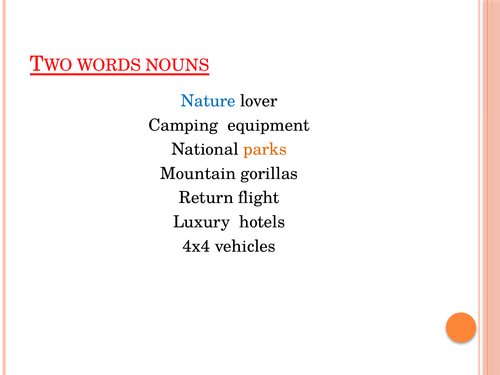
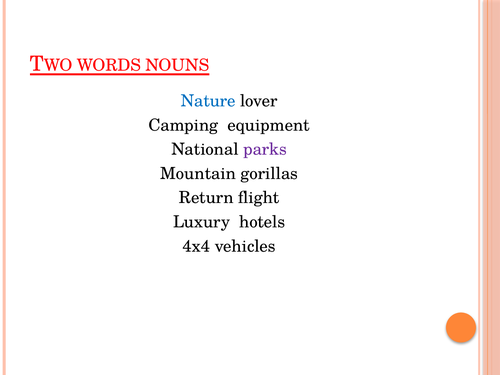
parks colour: orange -> purple
